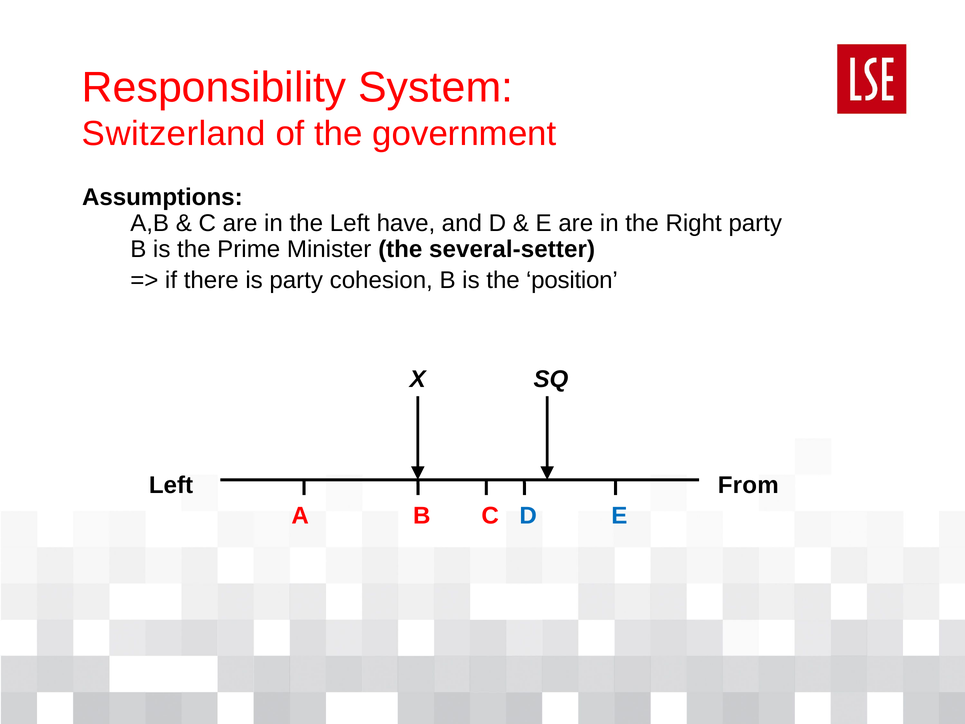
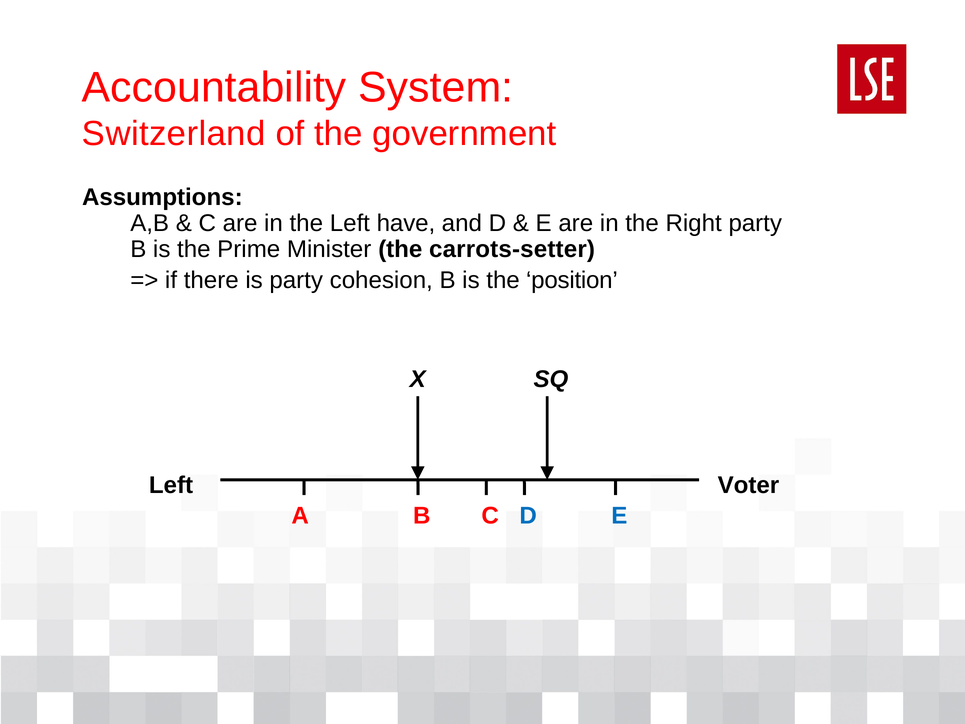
Responsibility: Responsibility -> Accountability
several-setter: several-setter -> carrots-setter
From: From -> Voter
